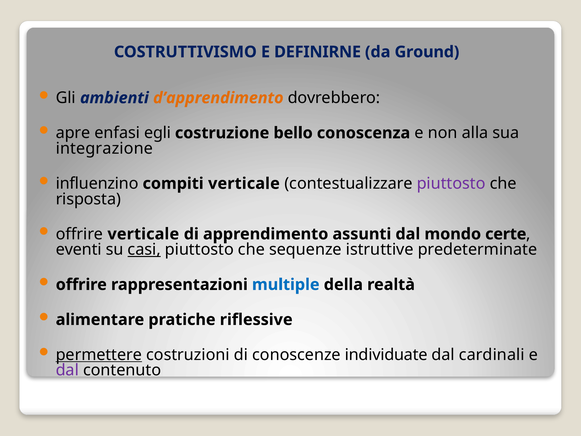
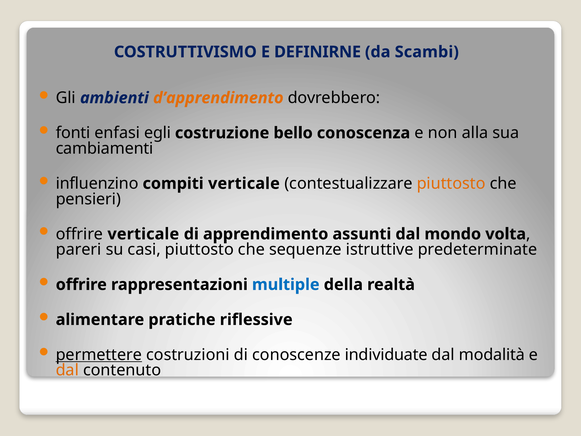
Ground: Ground -> Scambi
apre: apre -> fonti
integrazione: integrazione -> cambiamenti
piuttosto at (451, 183) colour: purple -> orange
risposta: risposta -> pensieri
certe: certe -> volta
eventi: eventi -> pareri
casi underline: present -> none
cardinali: cardinali -> modalità
dal at (67, 370) colour: purple -> orange
